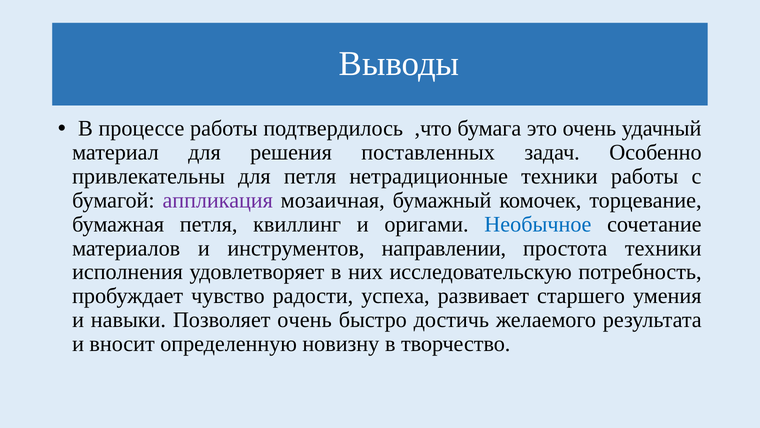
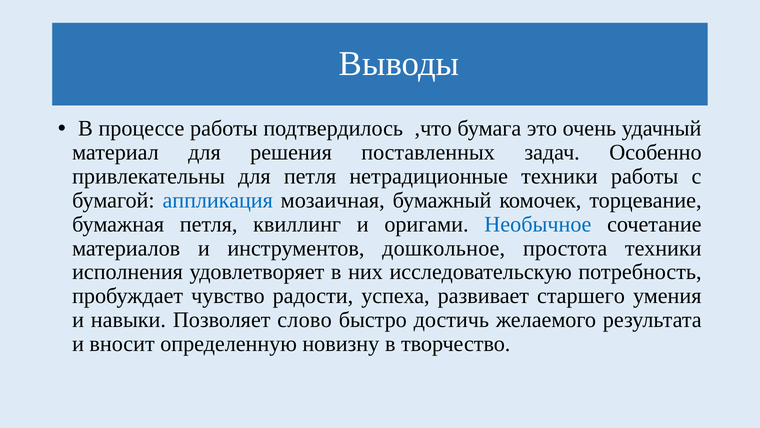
аппликация colour: purple -> blue
направлении: направлении -> дошкольное
Позволяет очень: очень -> слово
